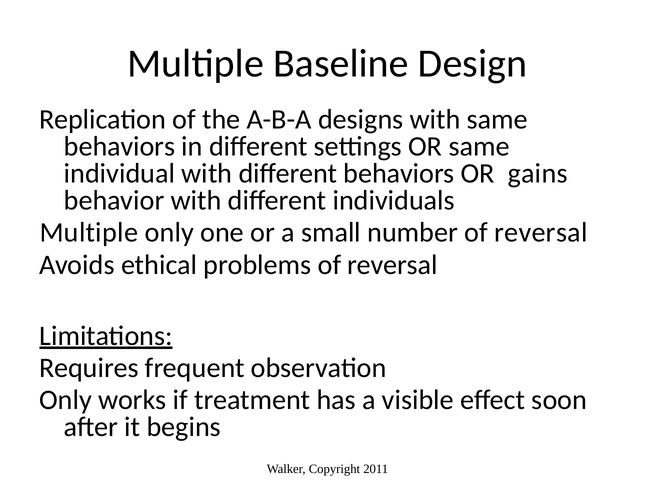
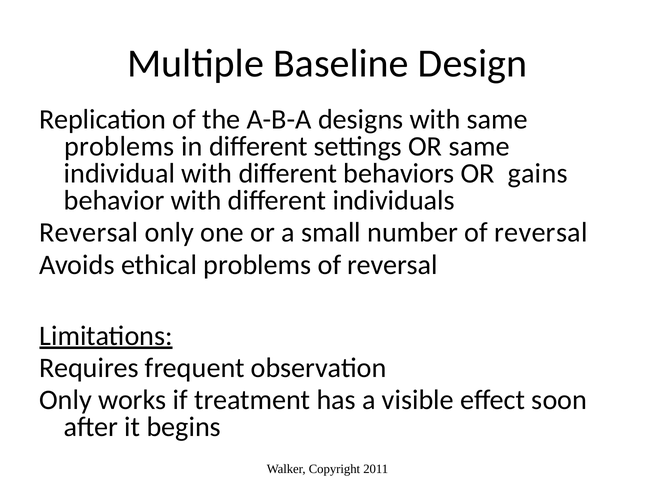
behaviors at (120, 146): behaviors -> problems
Multiple at (89, 233): Multiple -> Reversal
